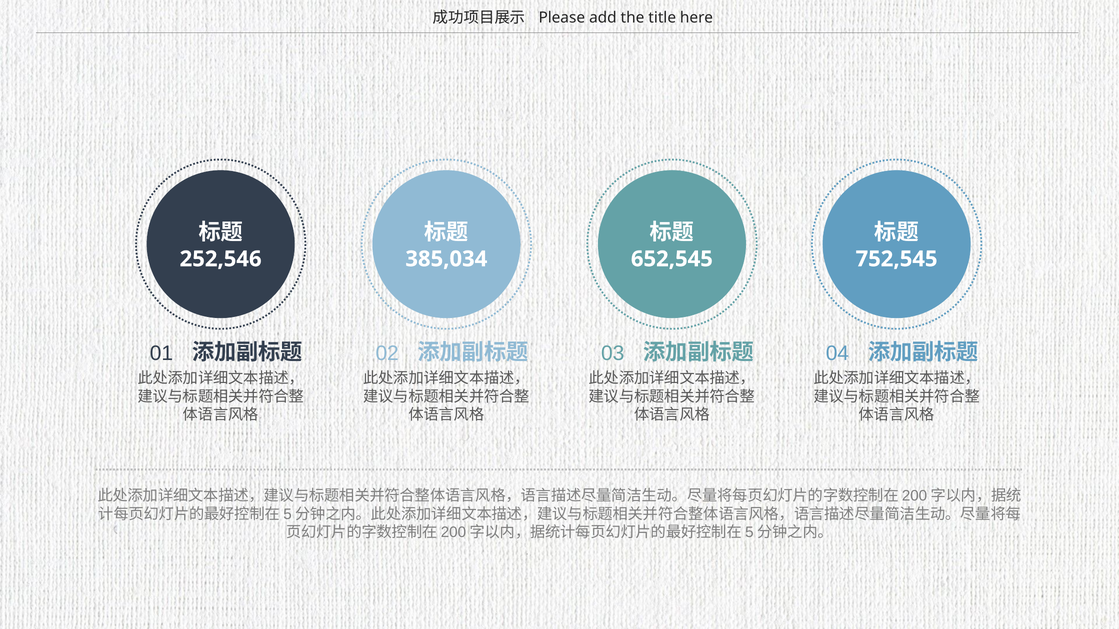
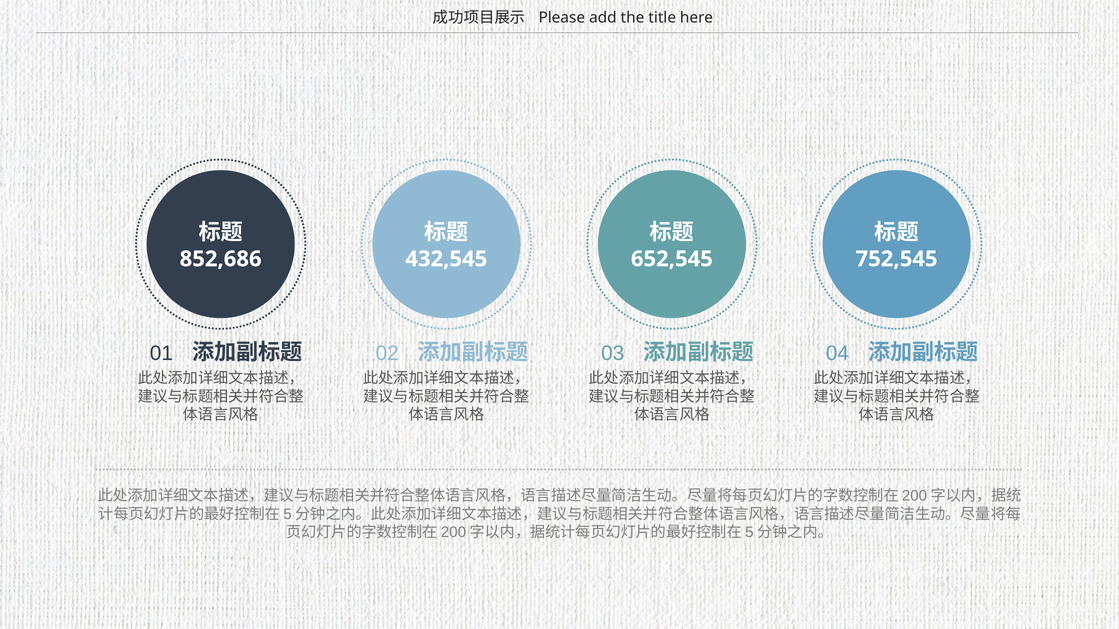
252,546: 252,546 -> 852,686
385,034: 385,034 -> 432,545
